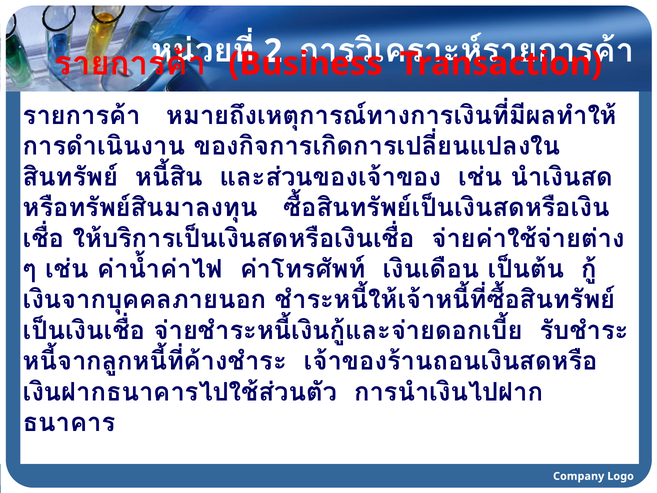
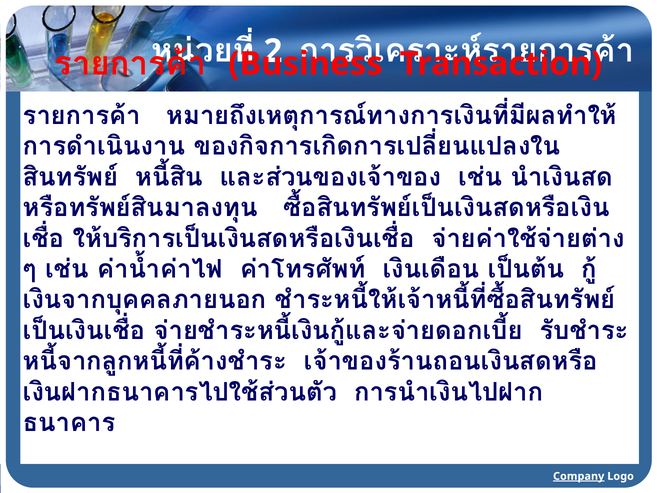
Company underline: none -> present
